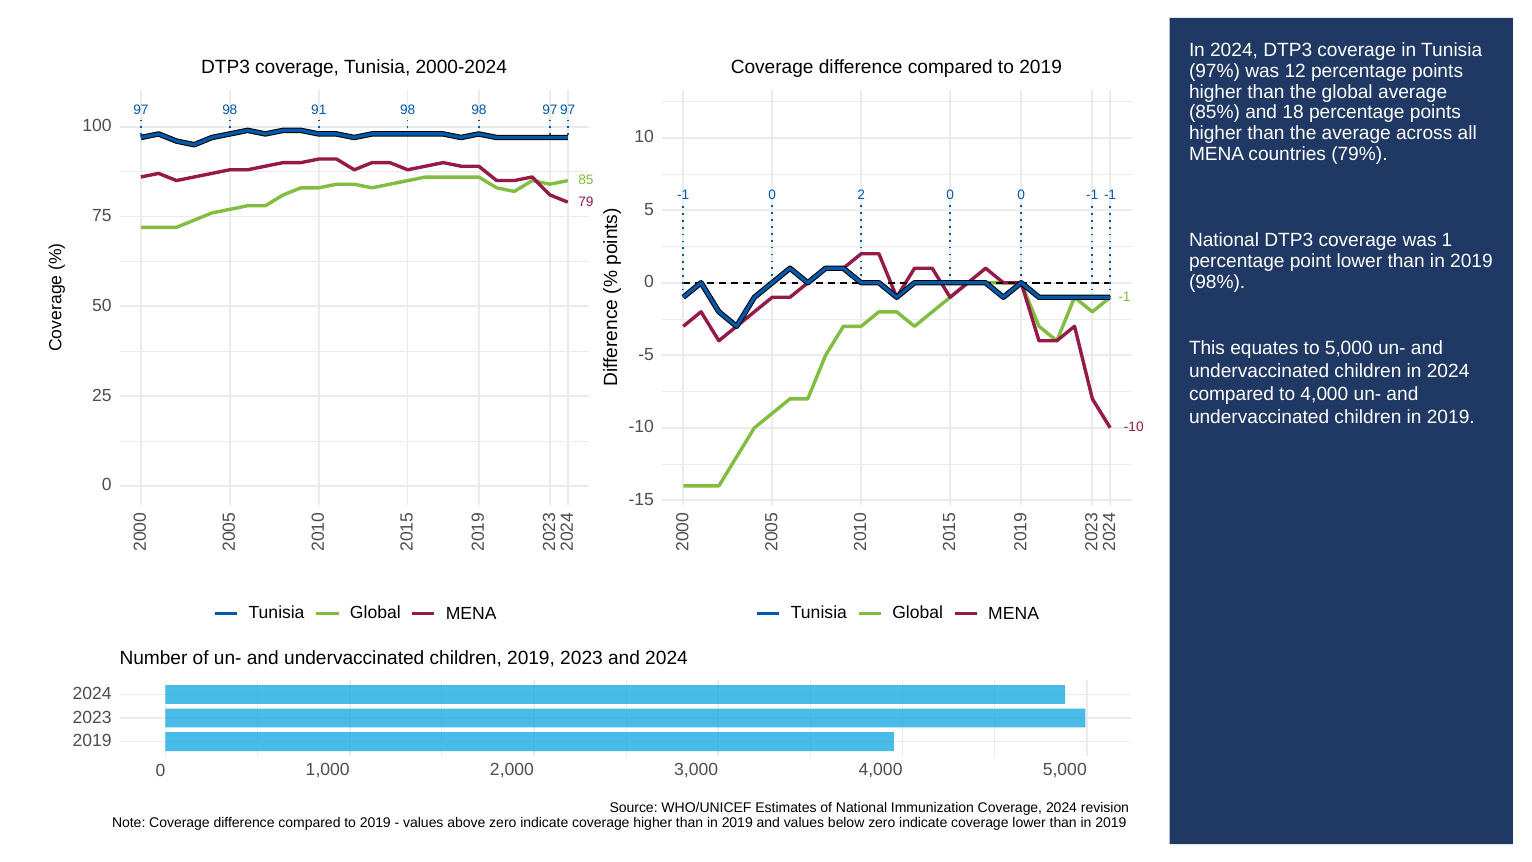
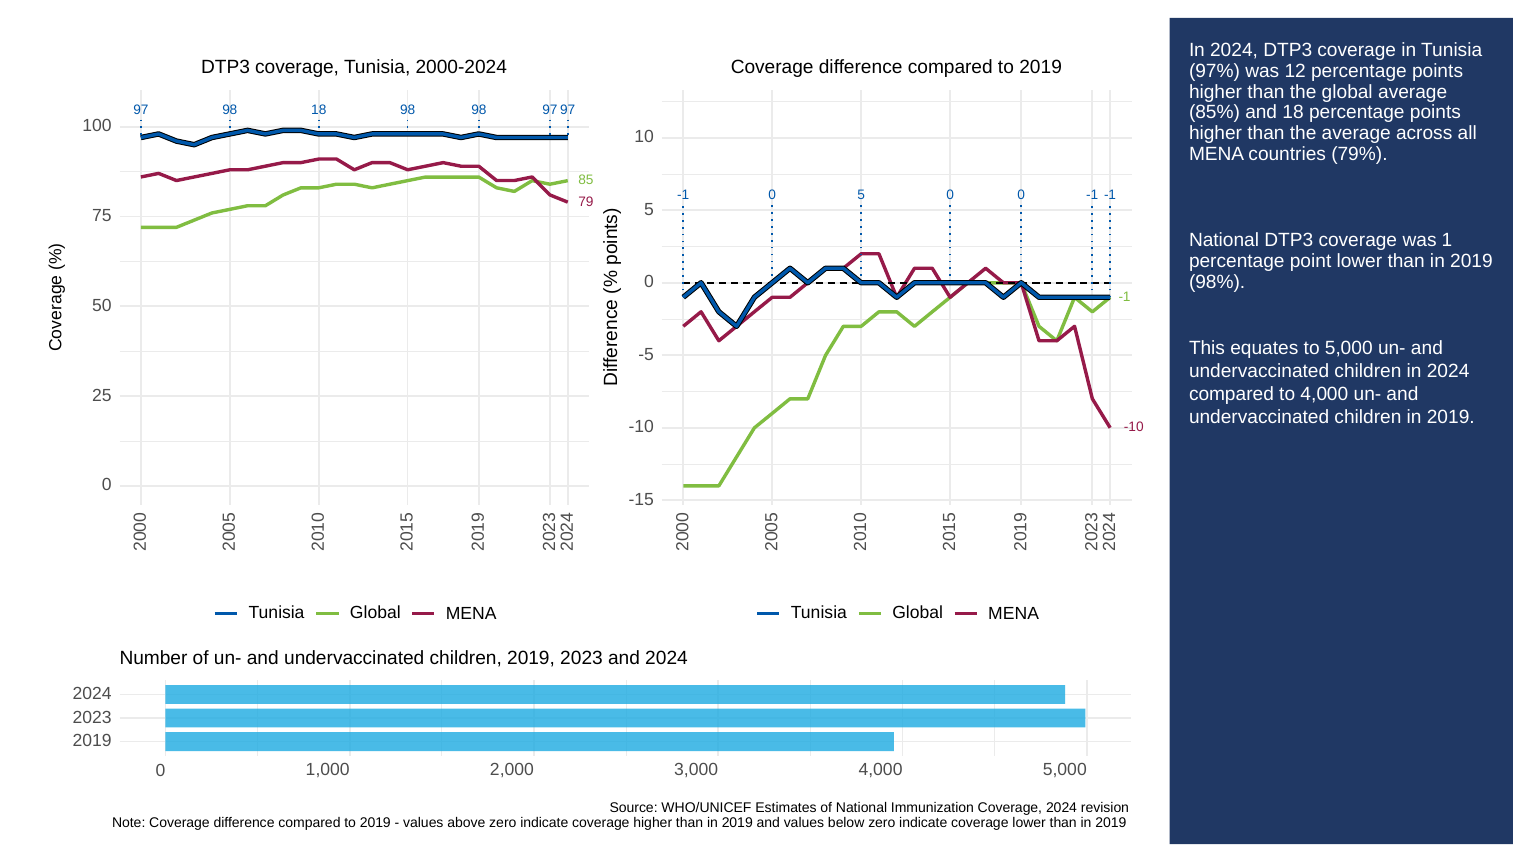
98 91: 91 -> 18
-1 0 2: 2 -> 5
